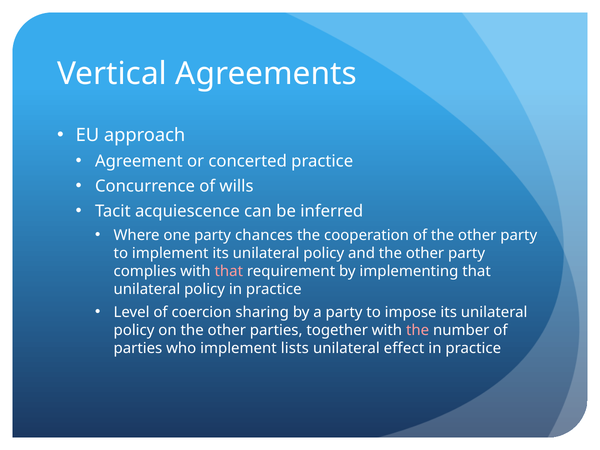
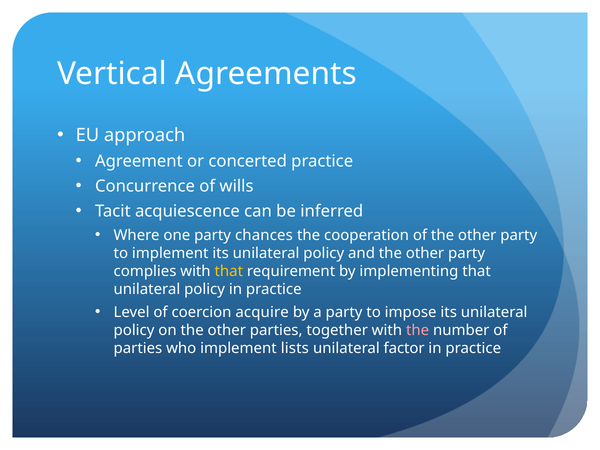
that at (229, 271) colour: pink -> yellow
sharing: sharing -> acquire
effect: effect -> factor
